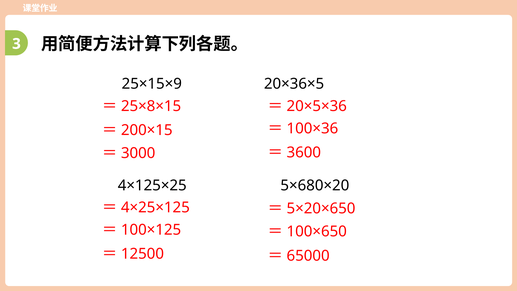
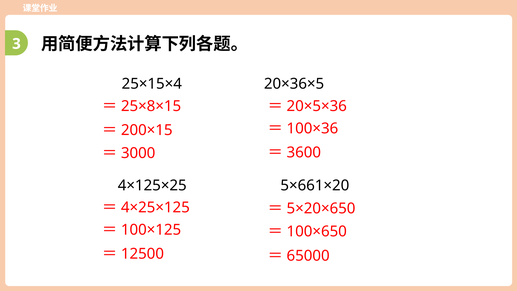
25×15×9: 25×15×9 -> 25×15×4
5×680×20: 5×680×20 -> 5×661×20
